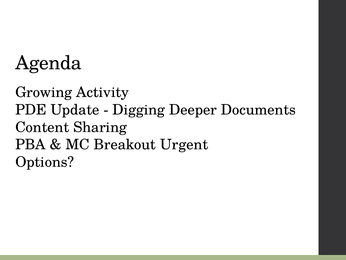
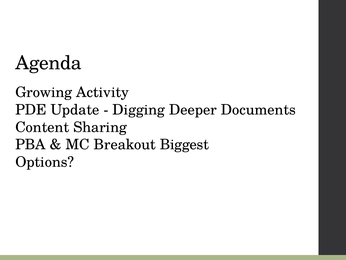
Urgent: Urgent -> Biggest
